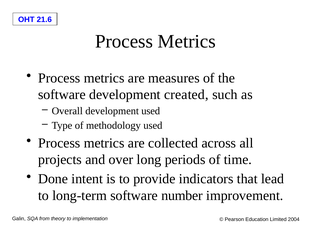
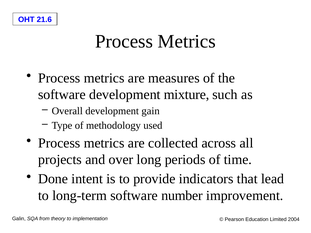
created: created -> mixture
development used: used -> gain
